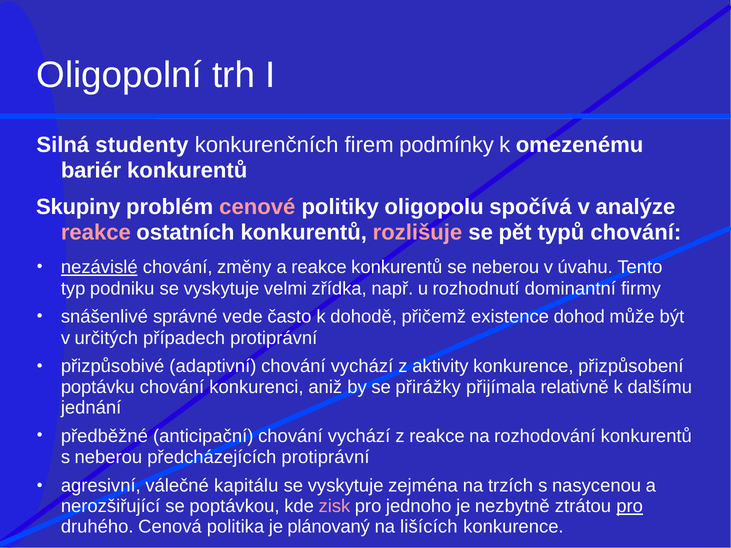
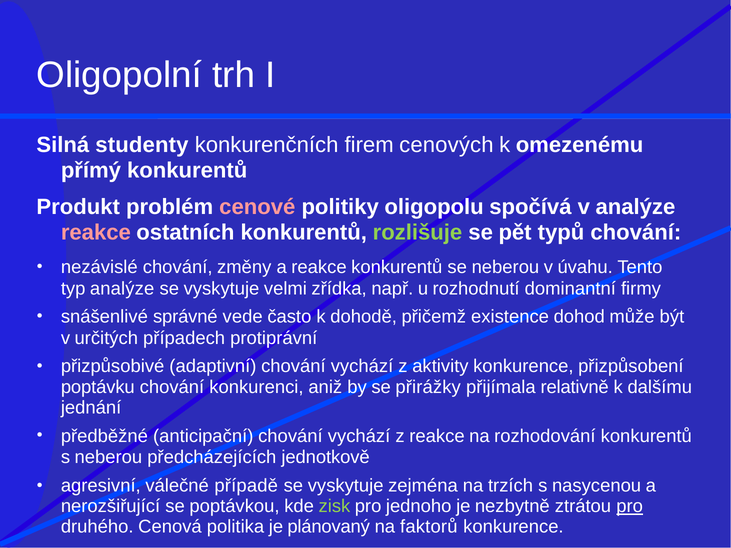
podmínky: podmínky -> cenových
bariér: bariér -> přímý
Skupiny: Skupiny -> Produkt
rozlišuje colour: pink -> light green
nezávislé underline: present -> none
typ podniku: podniku -> analýze
předcházejících protiprávní: protiprávní -> jednotkově
kapitálu: kapitálu -> případě
zisk colour: pink -> light green
lišících: lišících -> faktorů
